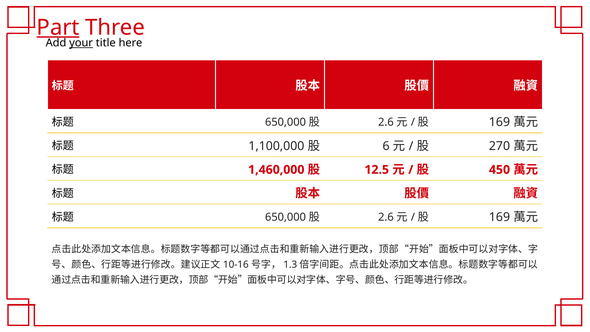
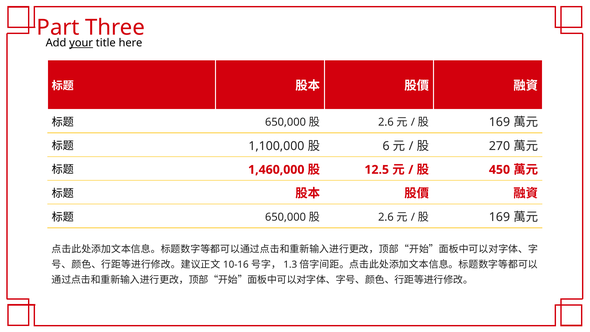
Part underline: present -> none
